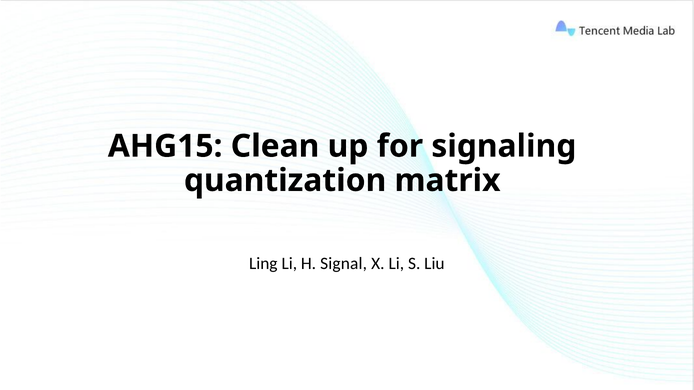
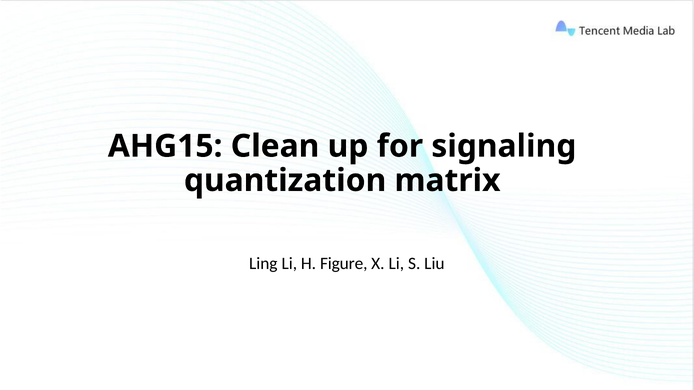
Signal: Signal -> Figure
